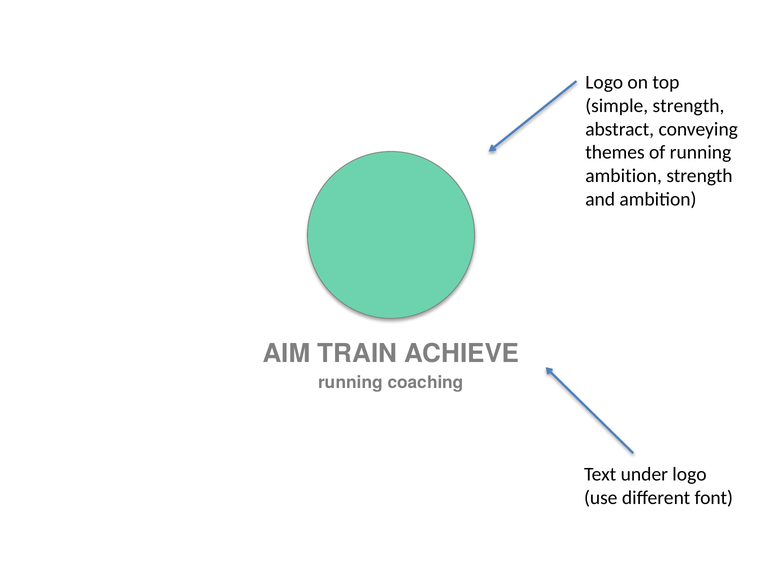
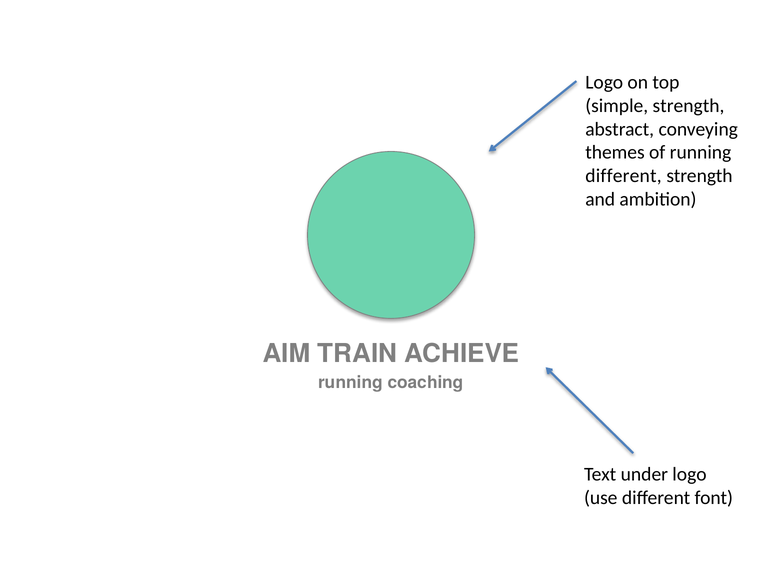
ambition at (624, 176): ambition -> different
